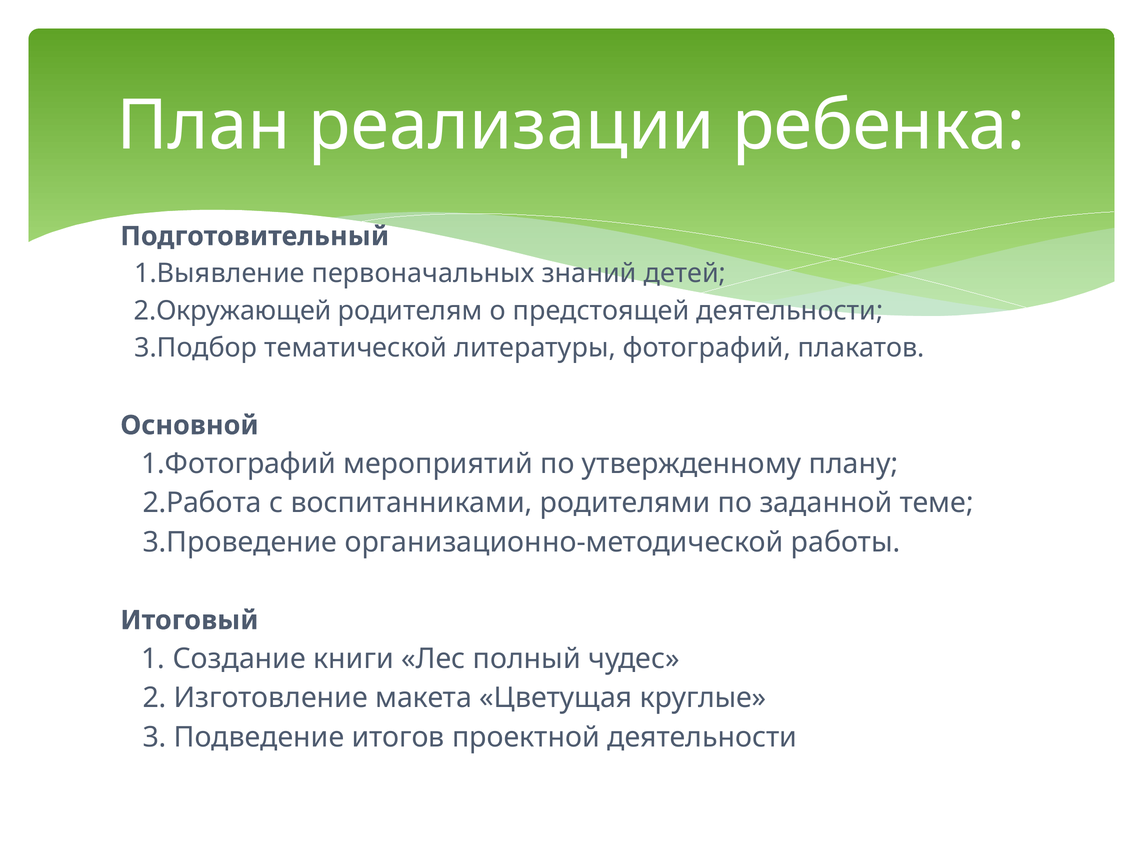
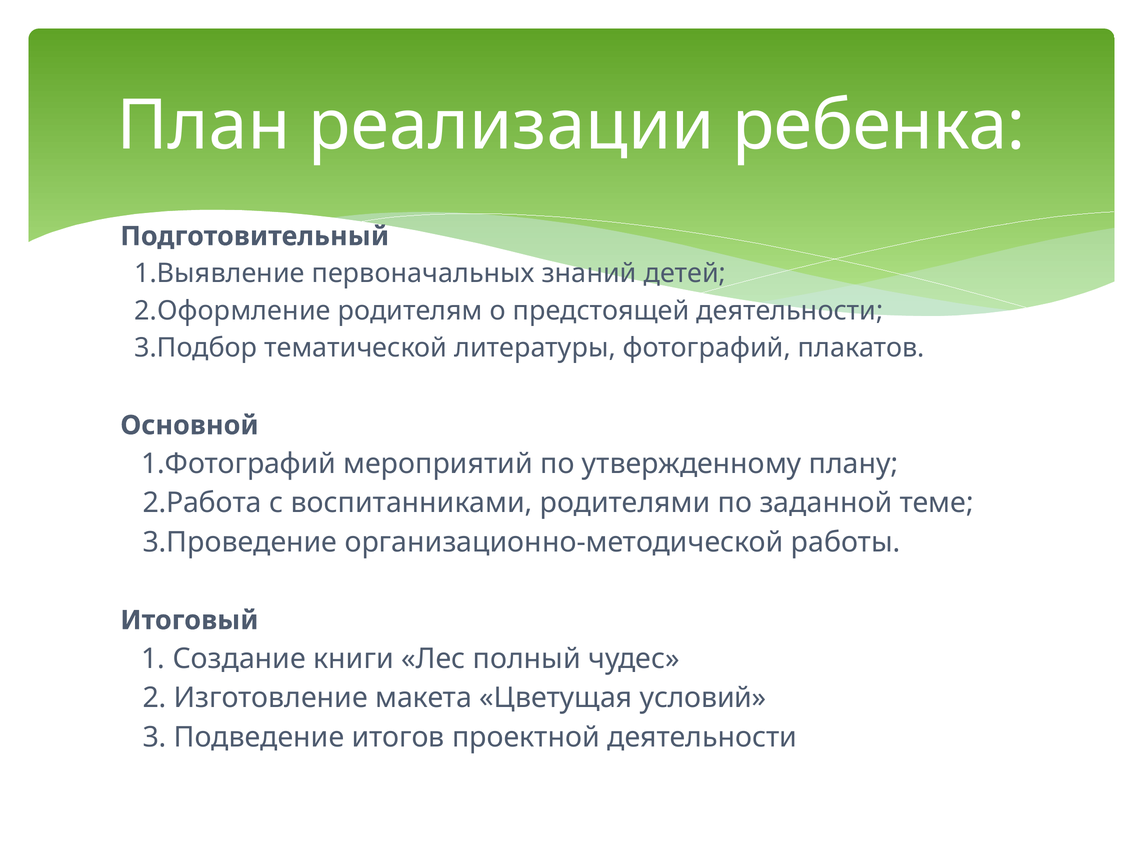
2.Окружающей: 2.Окружающей -> 2.Оформление
круглые: круглые -> условий
